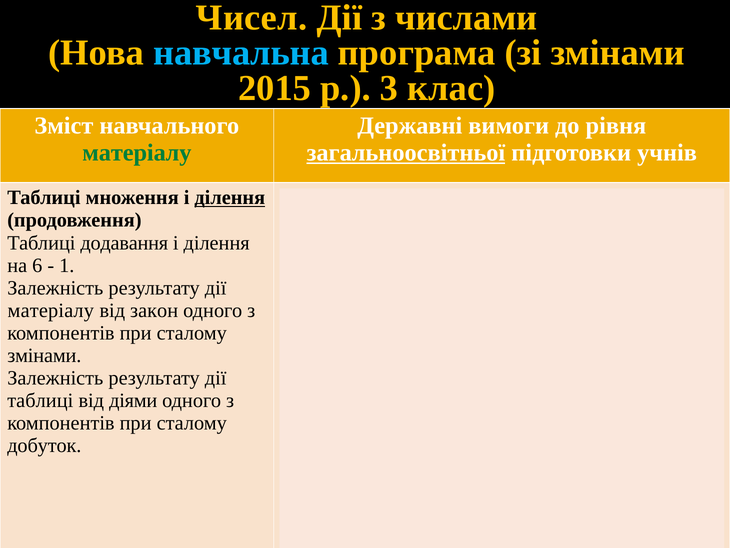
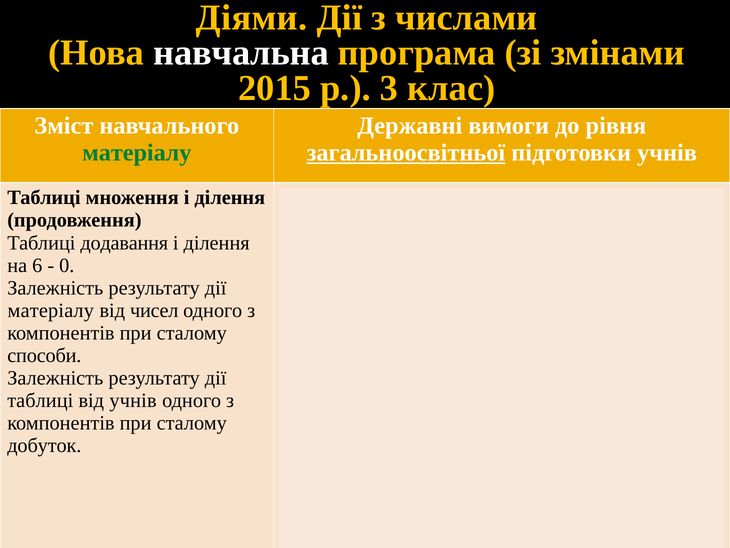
Чисел at (252, 18): Чисел -> Діями
навчальна colour: light blue -> white
ділення at (230, 198) underline: present -> none
1: 1 -> 0
від закон: закон -> чисел
змінами at (44, 355): змінами -> способи
від діями: діями -> учнів
